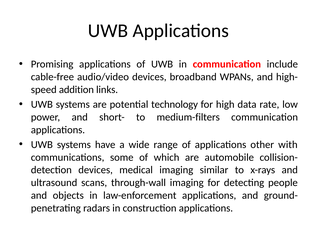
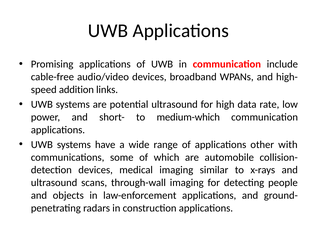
potential technology: technology -> ultrasound
medium-filters: medium-filters -> medium-which
